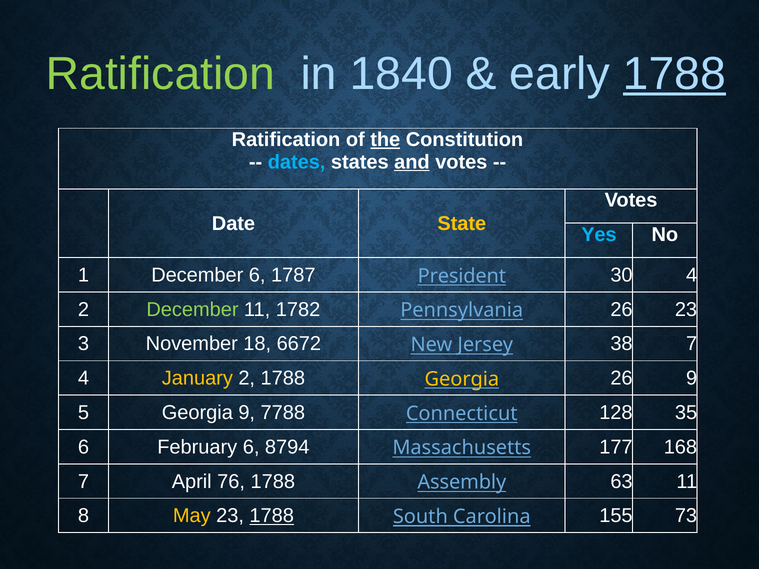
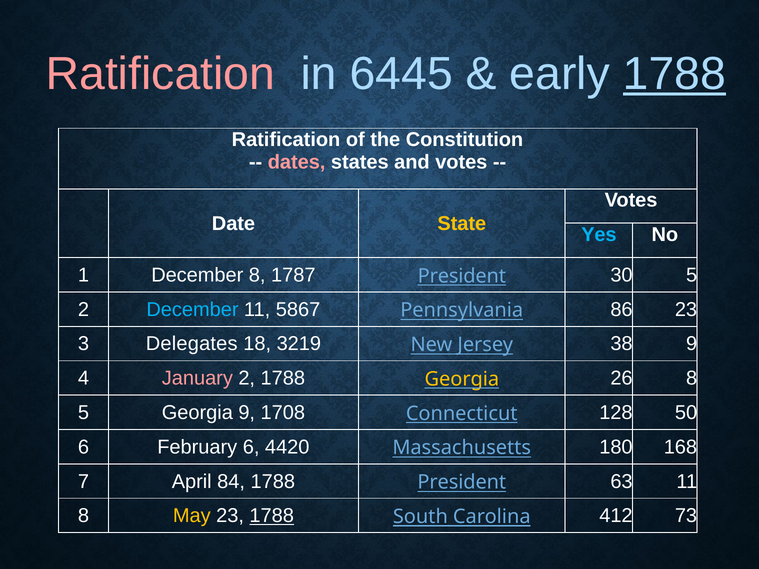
Ratification at (160, 74) colour: light green -> pink
1840: 1840 -> 6445
the underline: present -> none
dates colour: light blue -> pink
and underline: present -> none
December 6: 6 -> 8
30 4: 4 -> 5
December at (192, 310) colour: light green -> light blue
1782: 1782 -> 5867
Pennsylvania 26: 26 -> 86
November: November -> Delegates
6672: 6672 -> 3219
38 7: 7 -> 9
January colour: yellow -> pink
26 9: 9 -> 8
7788: 7788 -> 1708
35: 35 -> 50
8794: 8794 -> 4420
177: 177 -> 180
76: 76 -> 84
1788 Assembly: Assembly -> President
155: 155 -> 412
